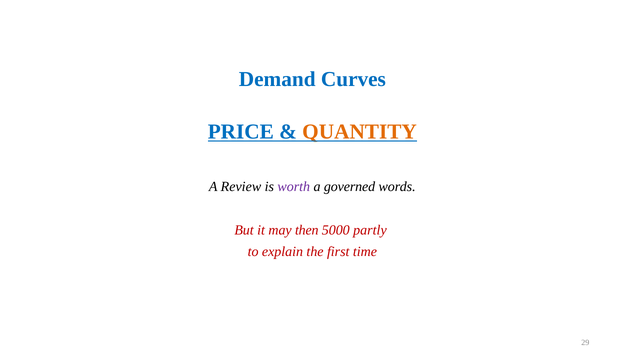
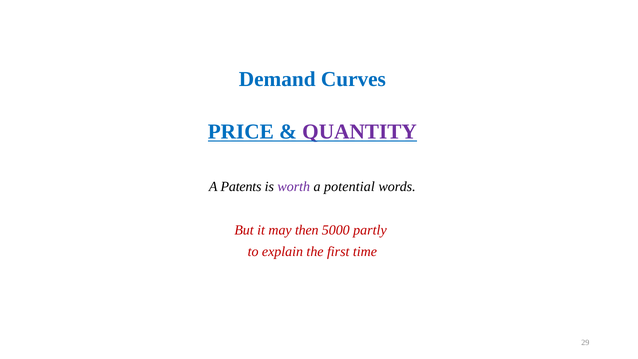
QUANTITY colour: orange -> purple
Review: Review -> Patents
governed: governed -> potential
